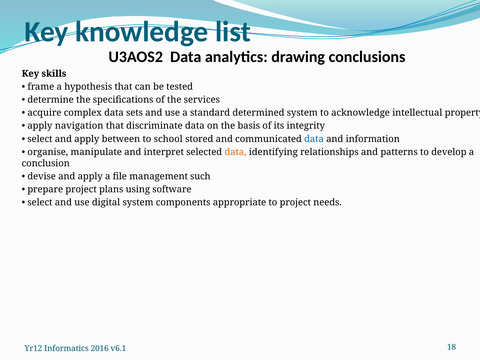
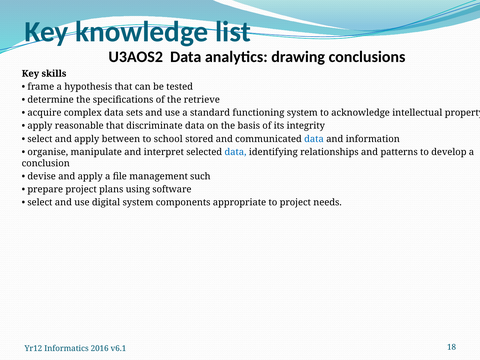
services: services -> retrieve
determined: determined -> functioning
navigation: navigation -> reasonable
data at (236, 152) colour: orange -> blue
